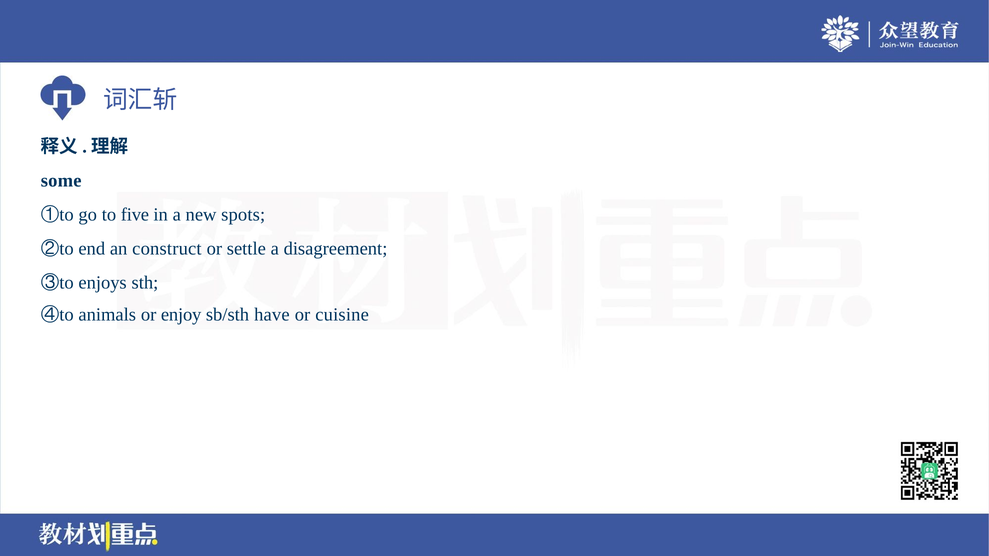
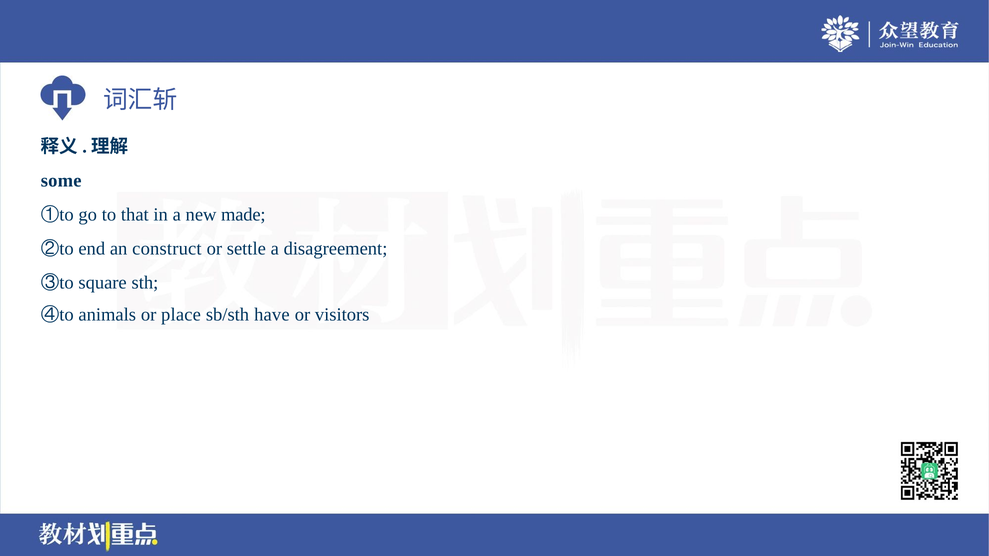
five: five -> that
spots: spots -> made
enjoys: enjoys -> square
enjoy: enjoy -> place
cuisine: cuisine -> visitors
